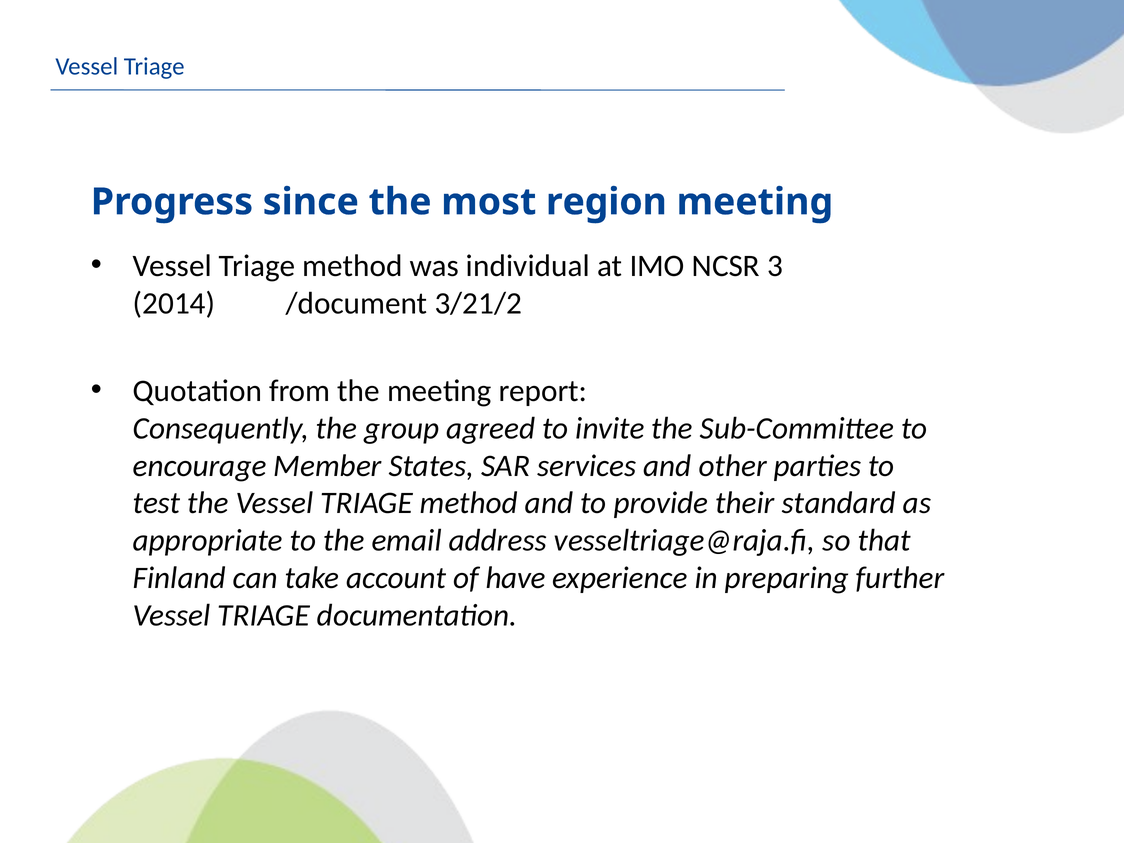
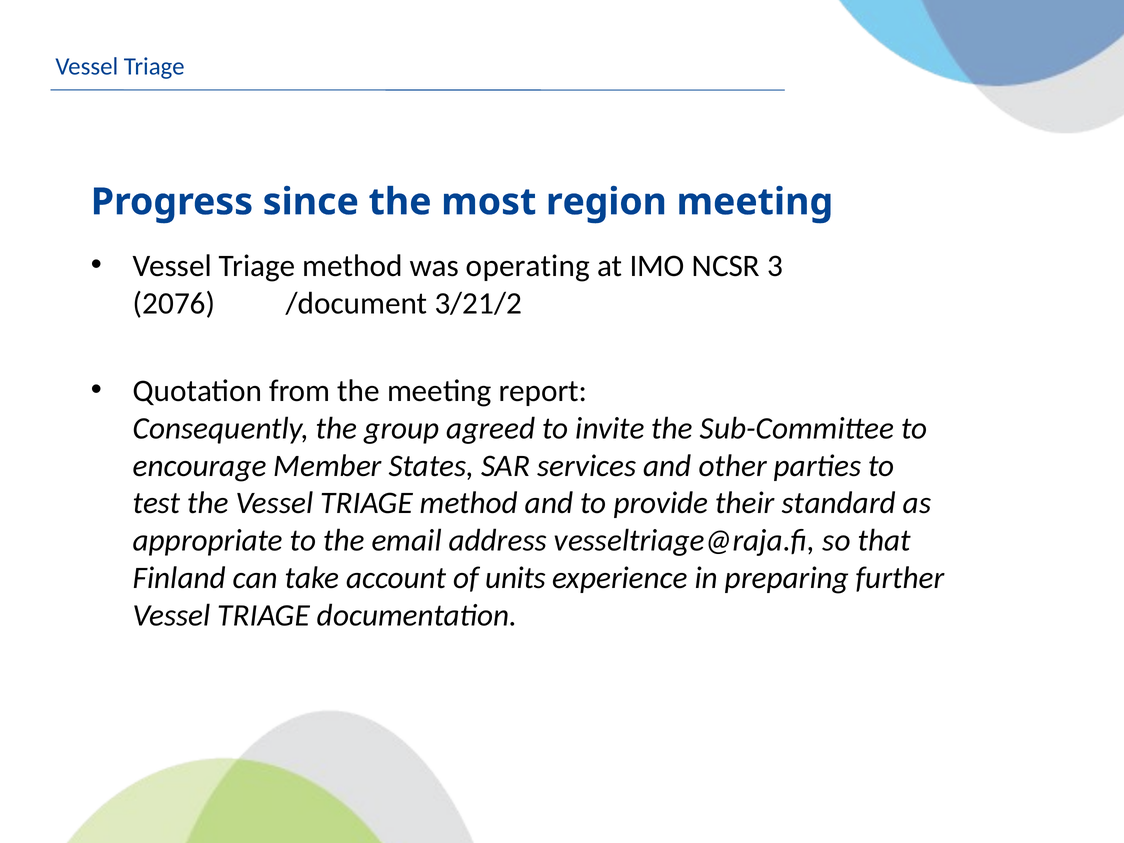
individual: individual -> operating
2014: 2014 -> 2076
have: have -> units
